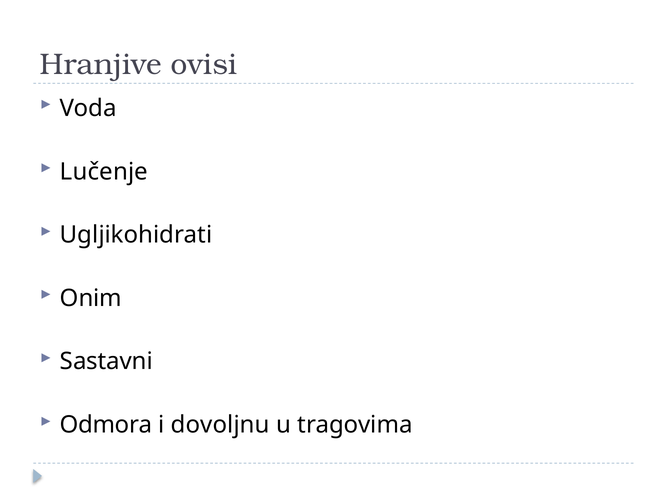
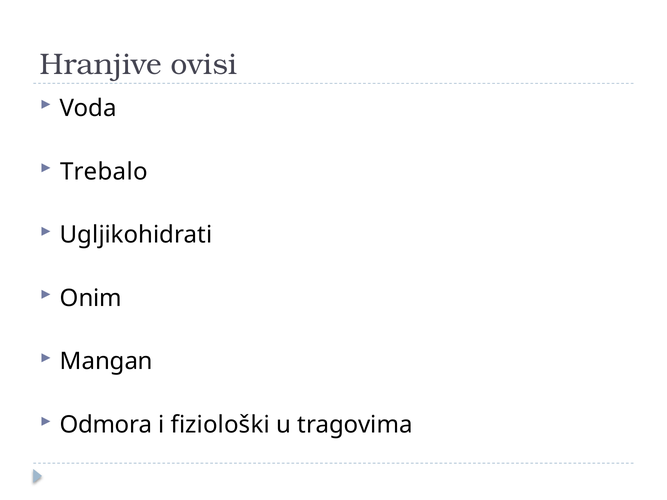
Lučenje: Lučenje -> Trebalo
Sastavni: Sastavni -> Mangan
dovoljnu: dovoljnu -> fiziološki
